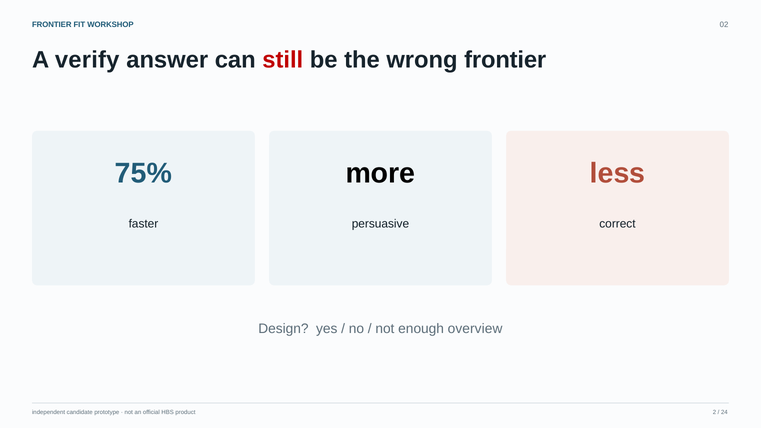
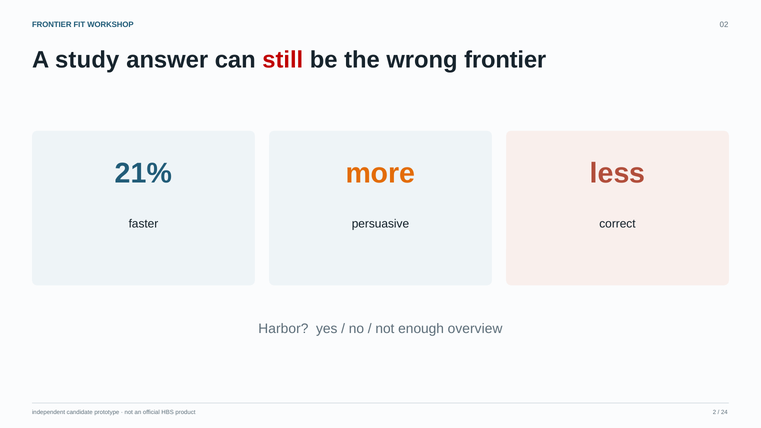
verify: verify -> study
75%: 75% -> 21%
more colour: black -> orange
Design: Design -> Harbor
